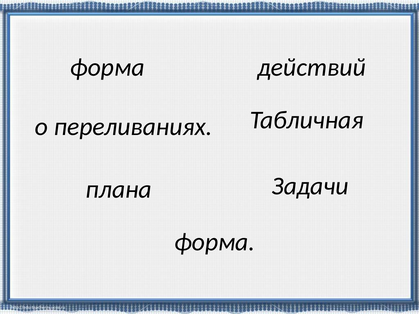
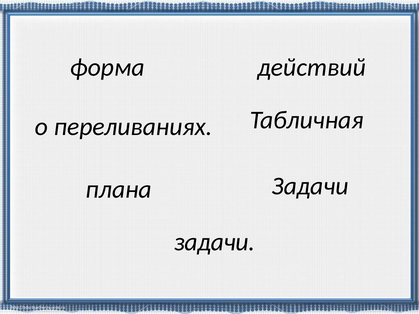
форма at (214, 242): форма -> задачи
